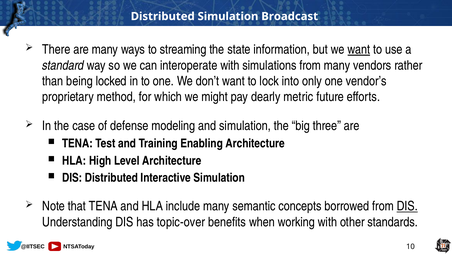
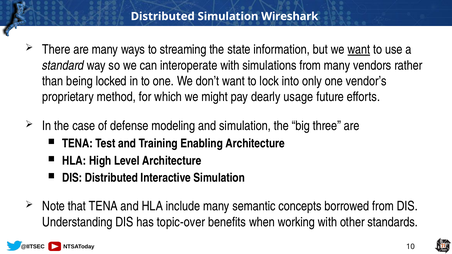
Broadcast: Broadcast -> Wireshark
metric: metric -> usage
DIS at (407, 206) underline: present -> none
